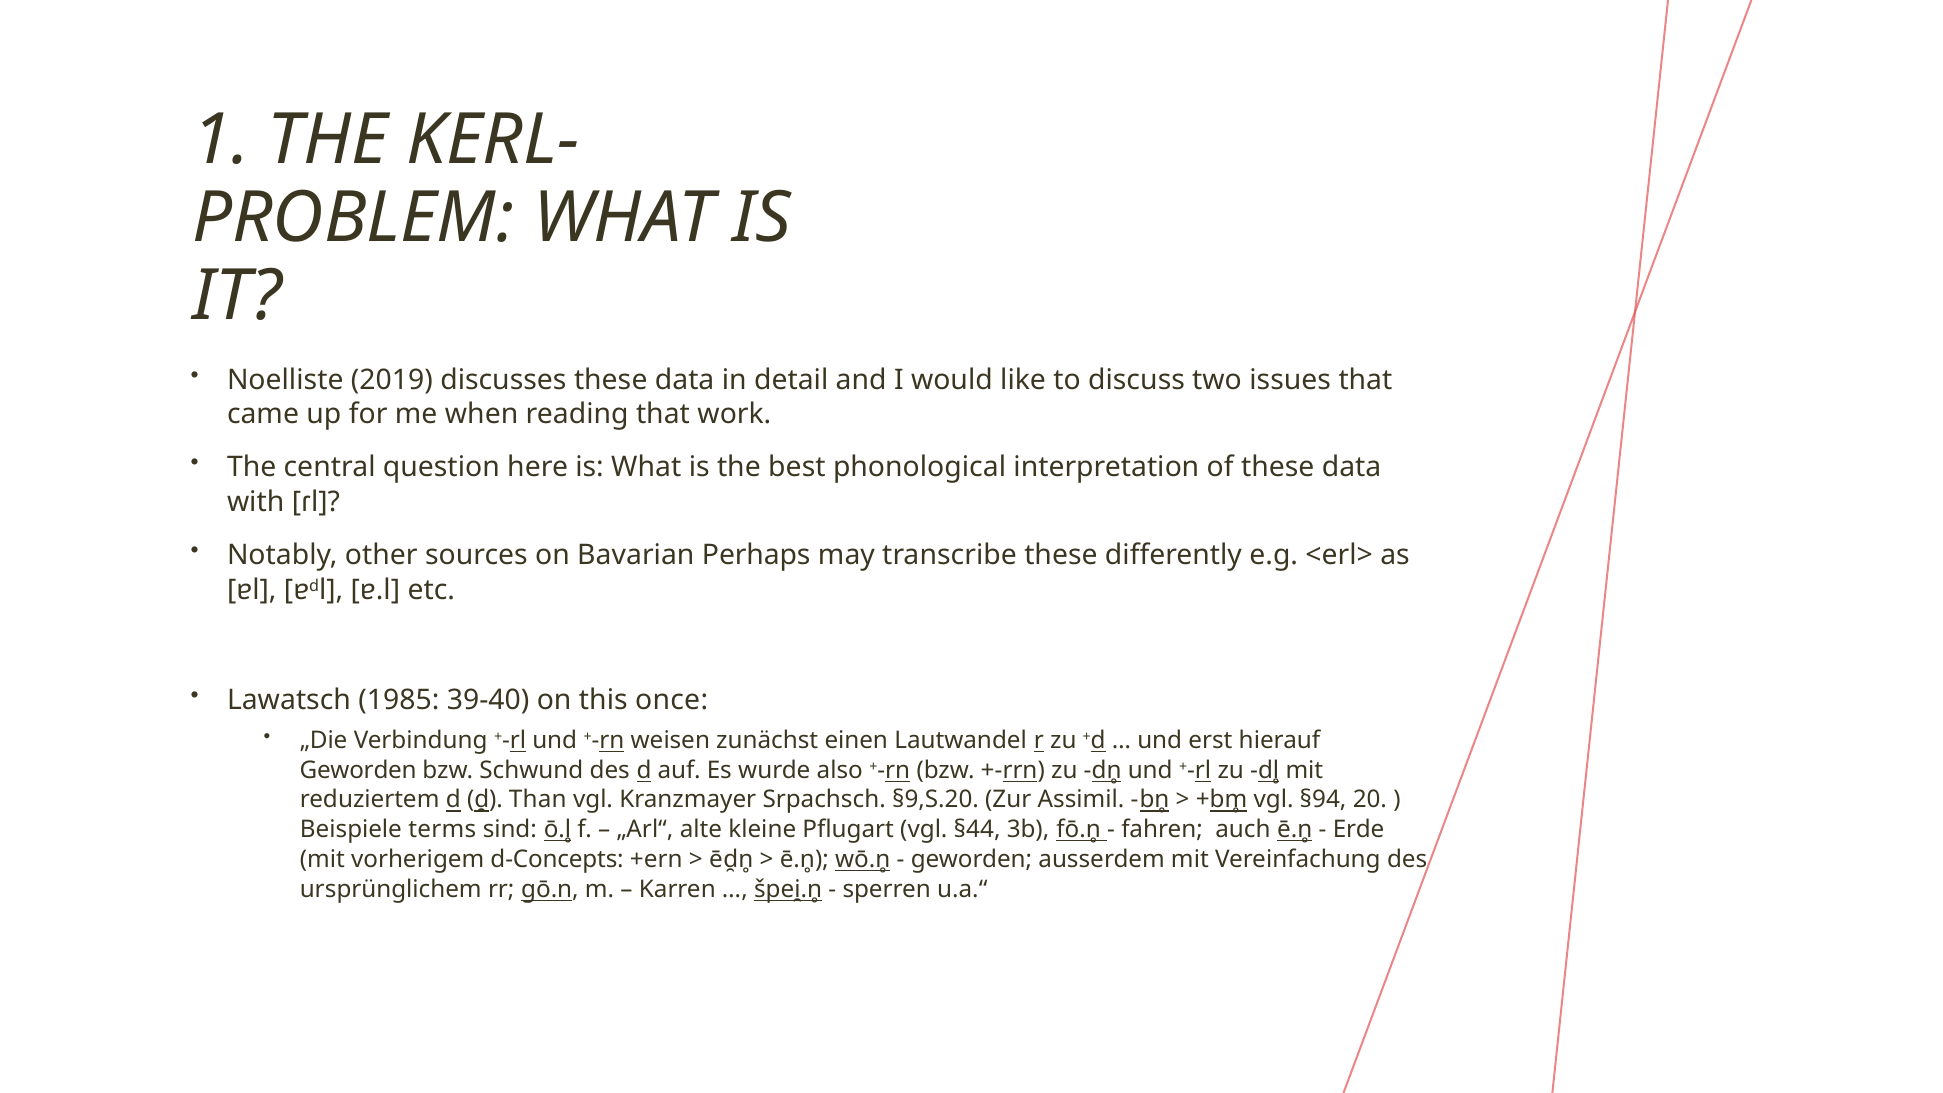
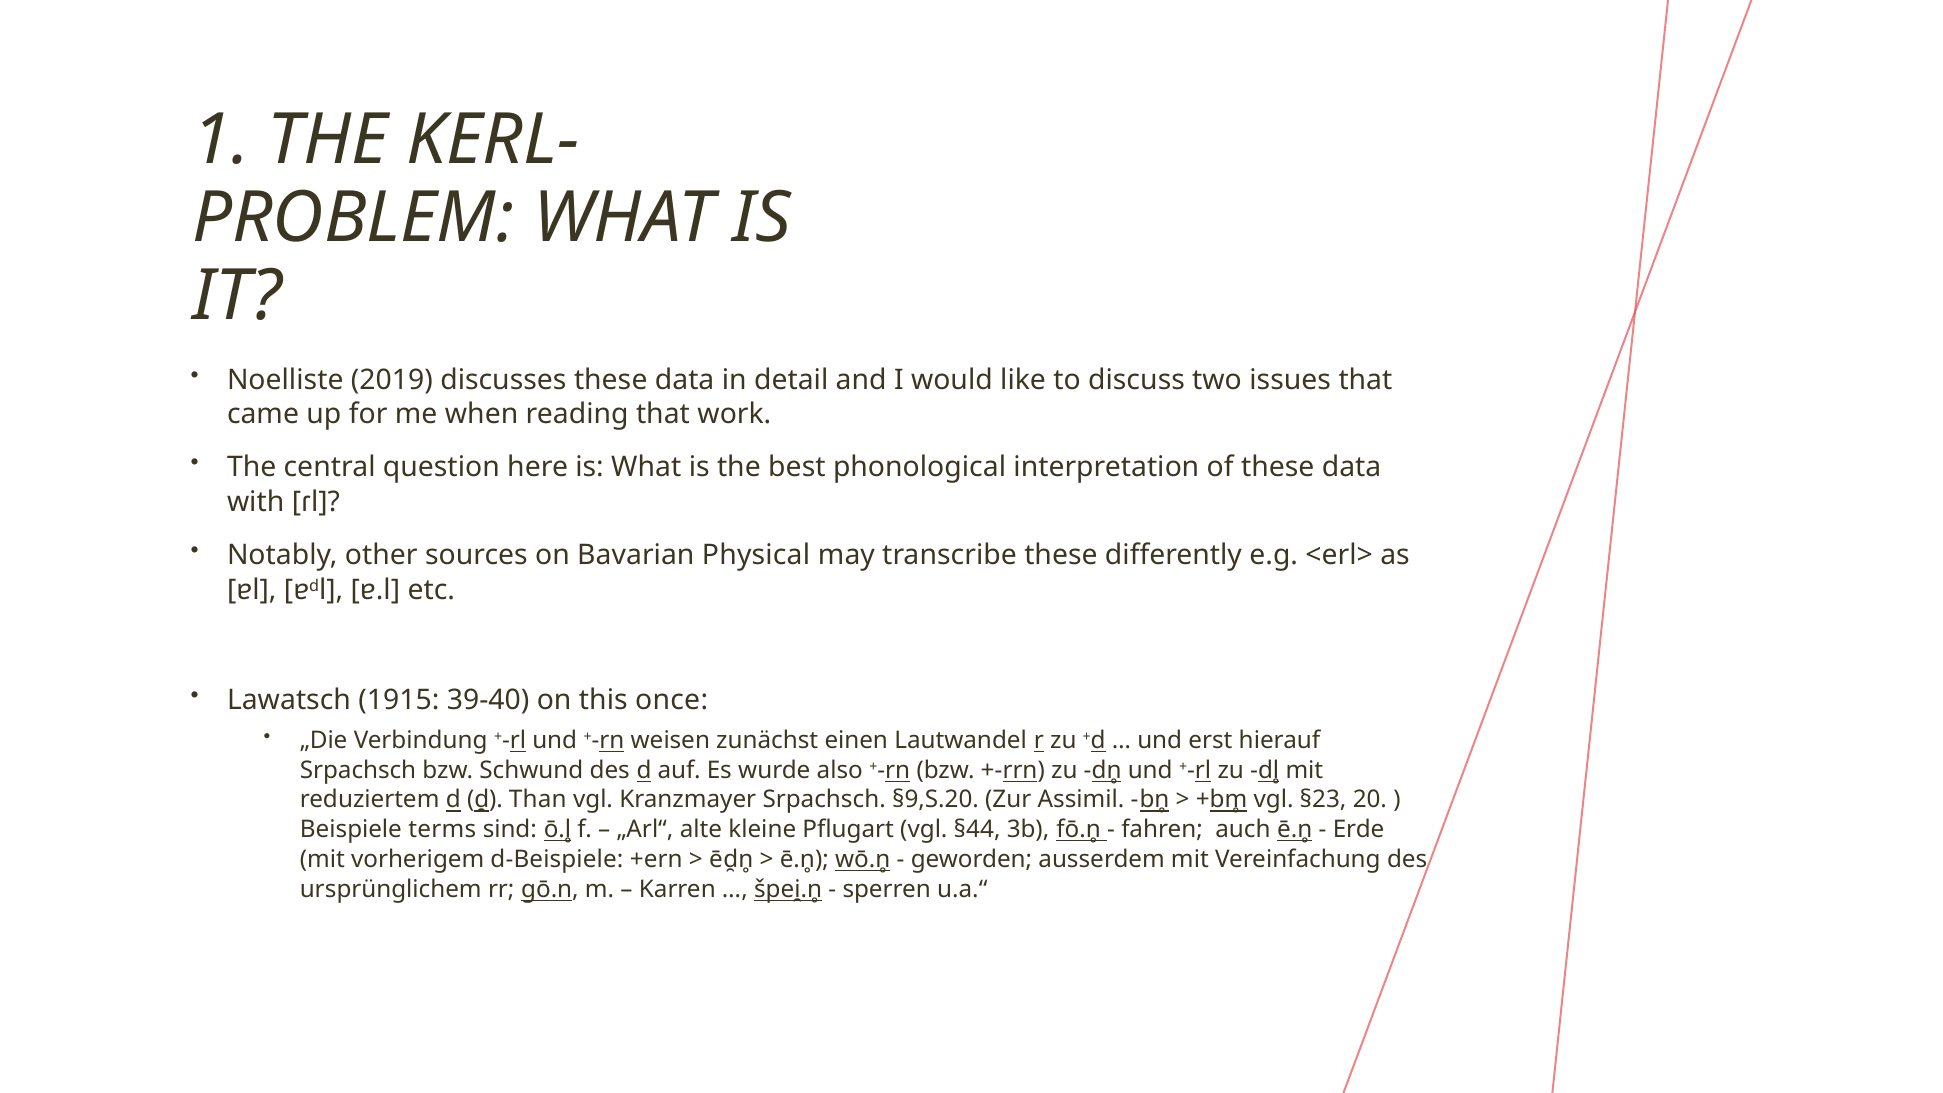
Perhaps: Perhaps -> Physical
1985: 1985 -> 1915
Geworden at (358, 770): Geworden -> Srpachsch
§94: §94 -> §23
d-Concepts: d-Concepts -> d-Beispiele
